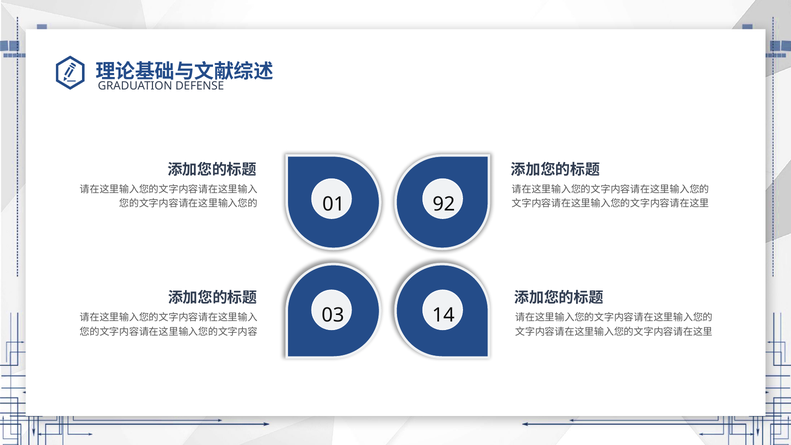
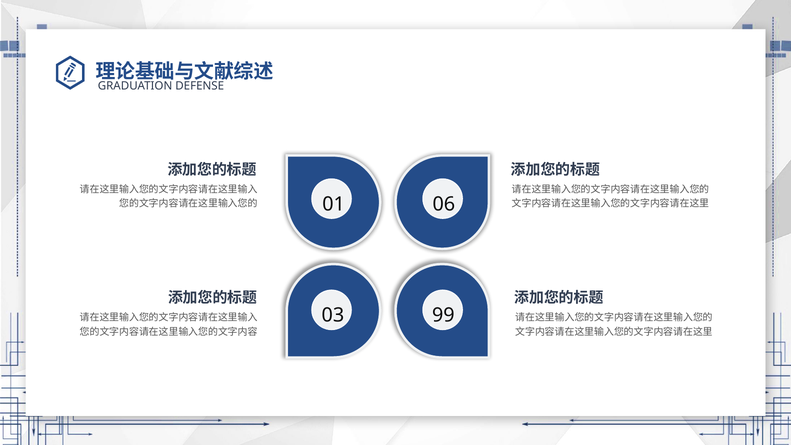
92: 92 -> 06
14: 14 -> 99
